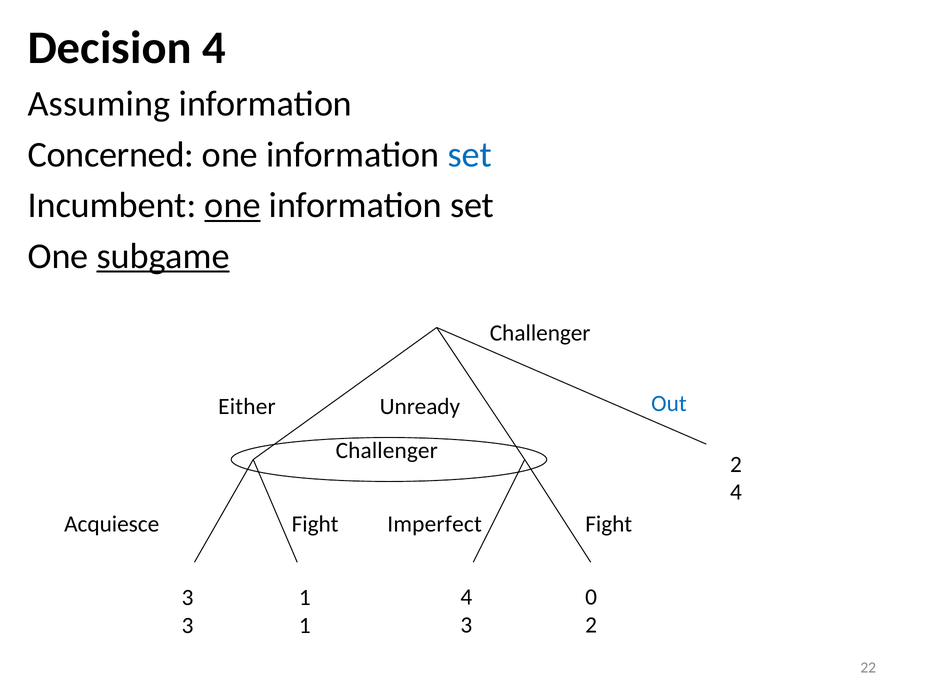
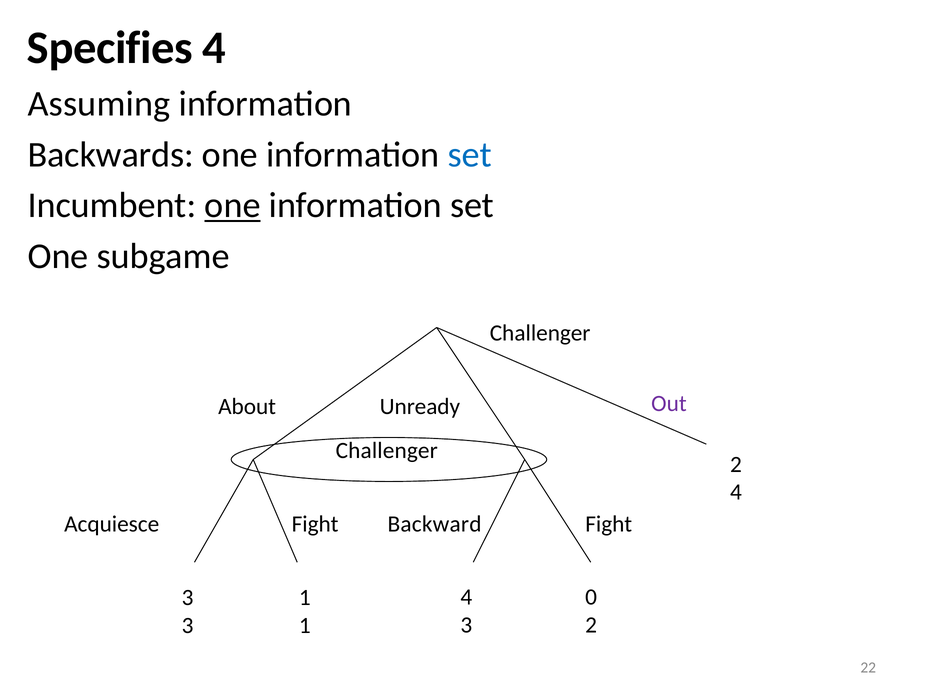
Decision: Decision -> Specifies
Concerned: Concerned -> Backwards
subgame underline: present -> none
Out colour: blue -> purple
Either: Either -> About
Imperfect: Imperfect -> Backward
